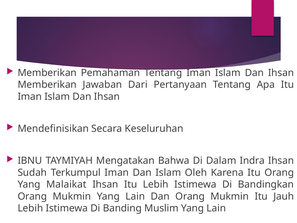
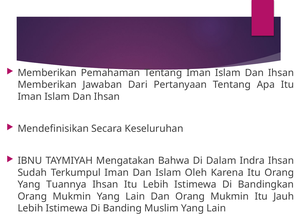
Malaikat: Malaikat -> Tuannya
